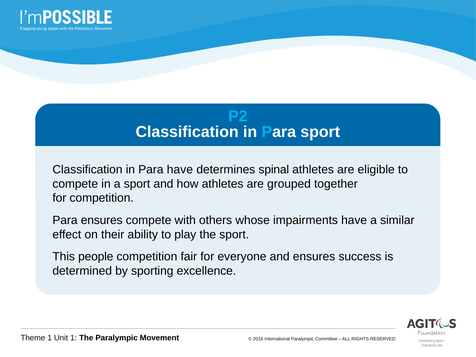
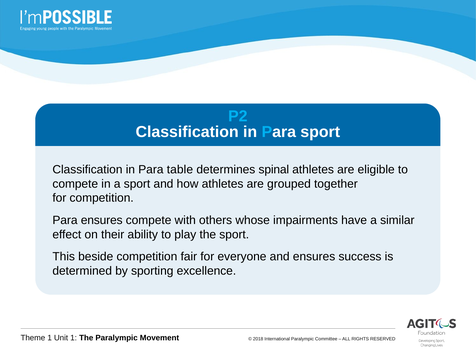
Para have: have -> table
people: people -> beside
